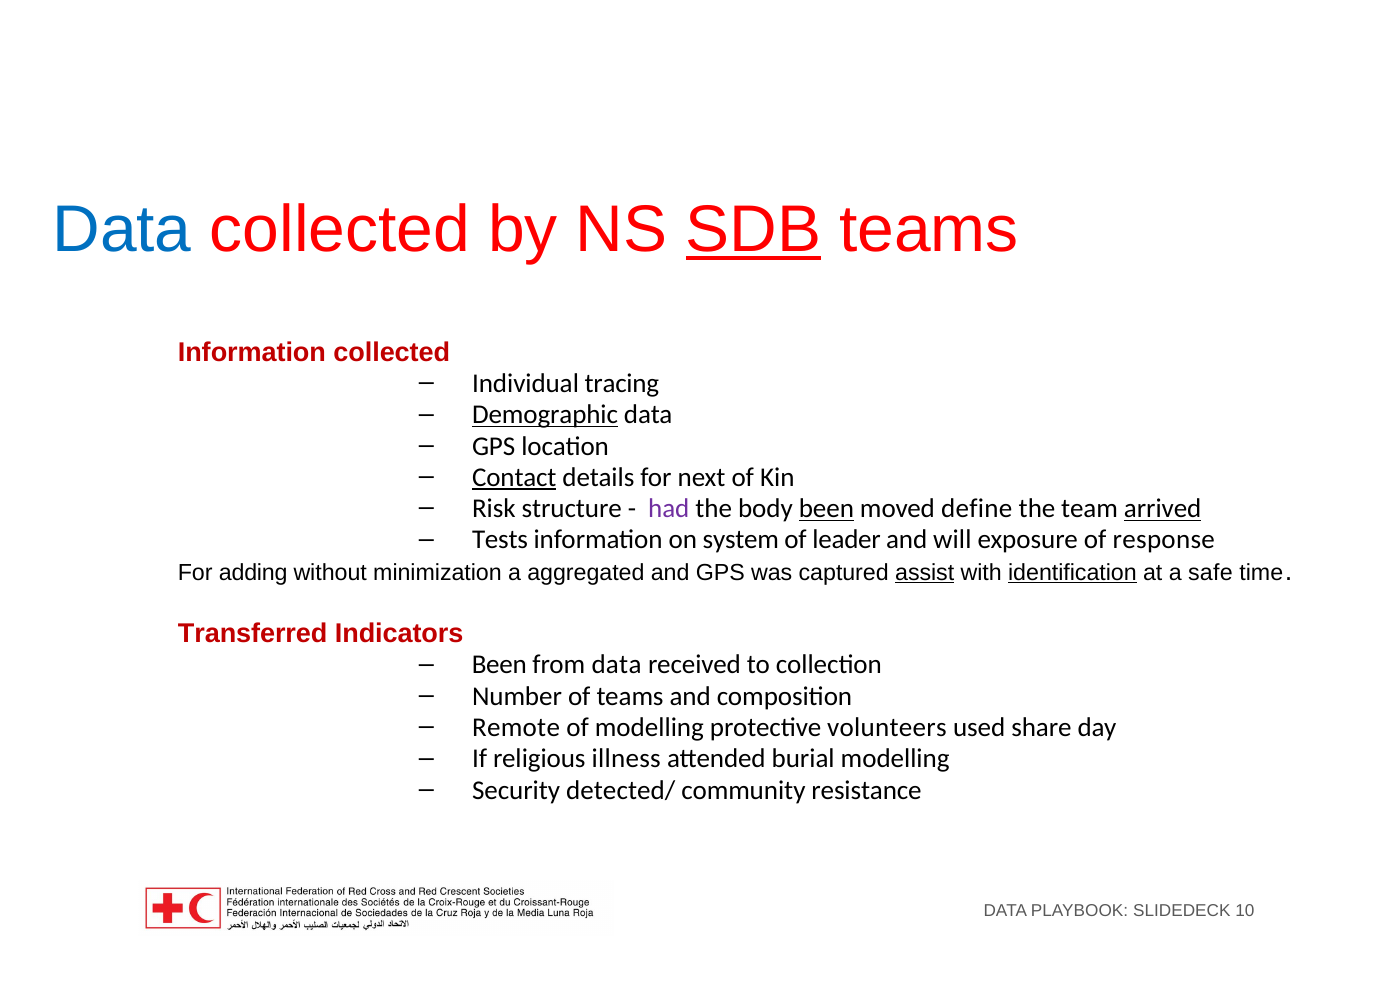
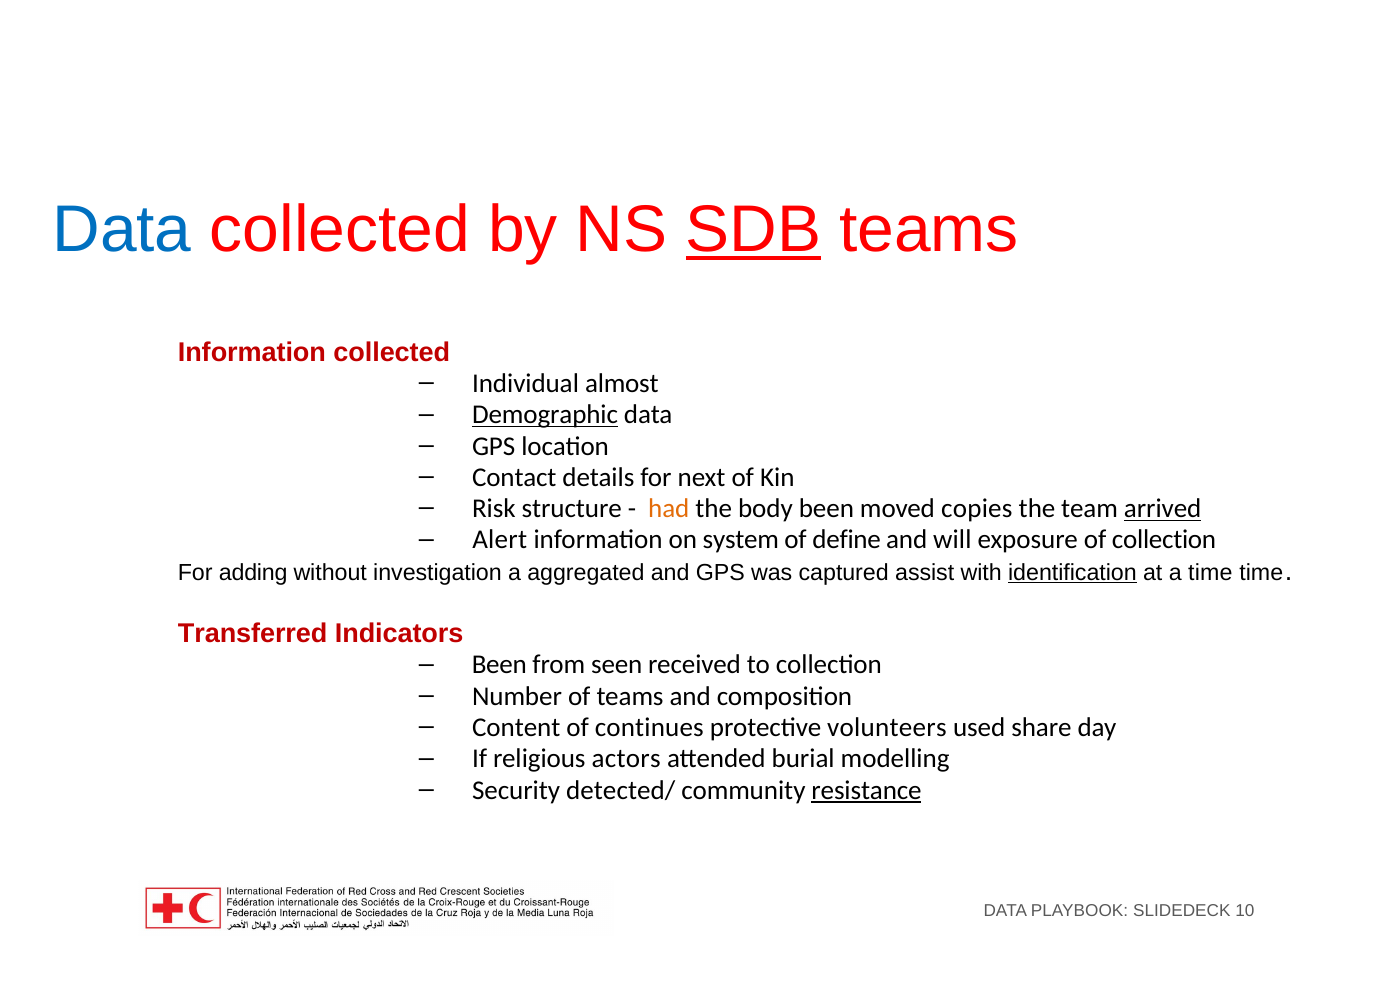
tracing: tracing -> almost
Contact underline: present -> none
had colour: purple -> orange
been at (826, 509) underline: present -> none
define: define -> copies
Tests: Tests -> Alert
leader: leader -> define
of response: response -> collection
minimization: minimization -> investigation
assist underline: present -> none
a safe: safe -> time
from data: data -> seen
Remote: Remote -> Content
of modelling: modelling -> continues
illness: illness -> actors
resistance underline: none -> present
